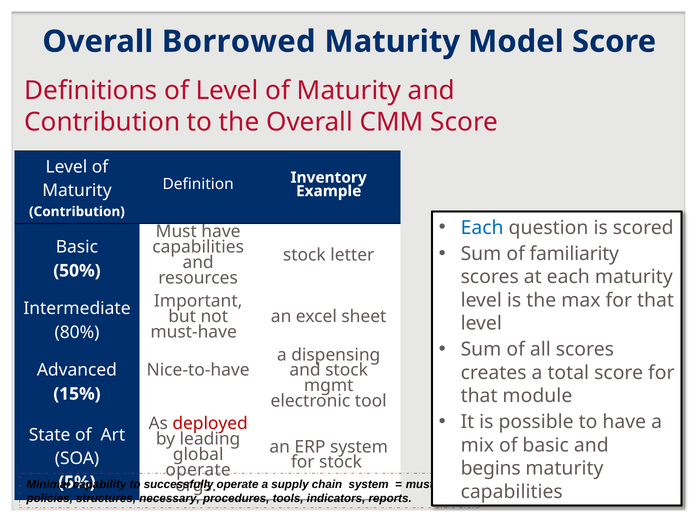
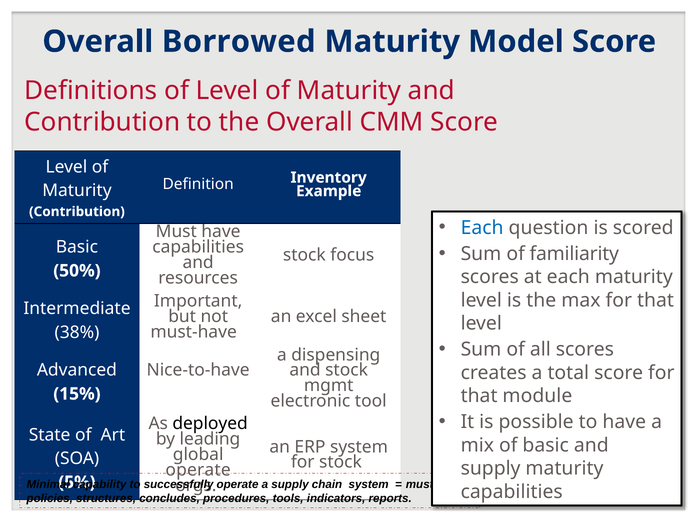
letter: letter -> focus
80%: 80% -> 38%
deployed colour: red -> black
begins at (491, 469): begins -> supply
necessary: necessary -> concludes
